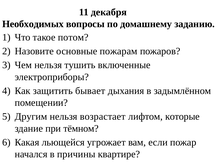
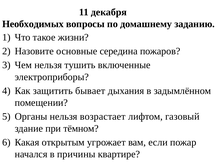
потом: потом -> жизни
пожарам: пожарам -> середина
Другим: Другим -> Органы
которые: которые -> газовый
льющейся: льющейся -> открытым
